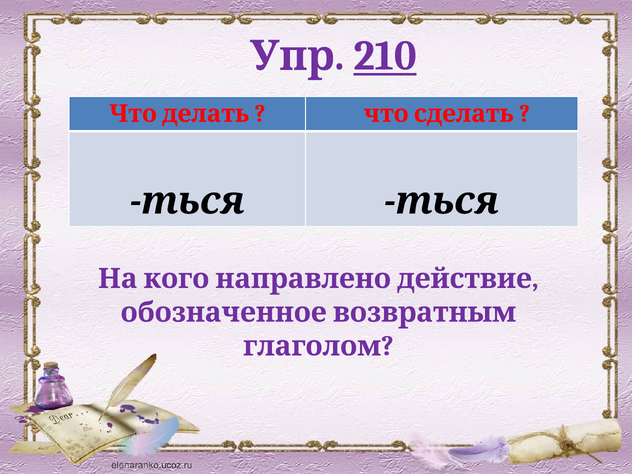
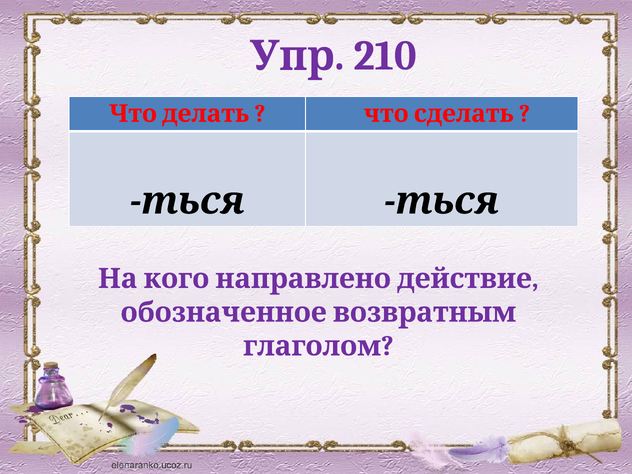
210 underline: present -> none
